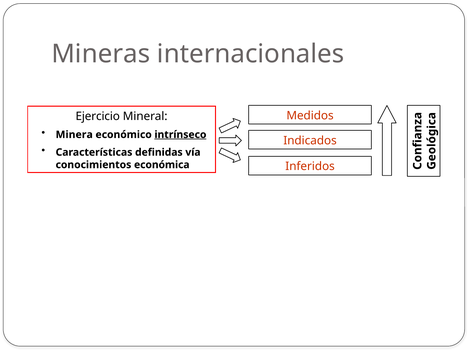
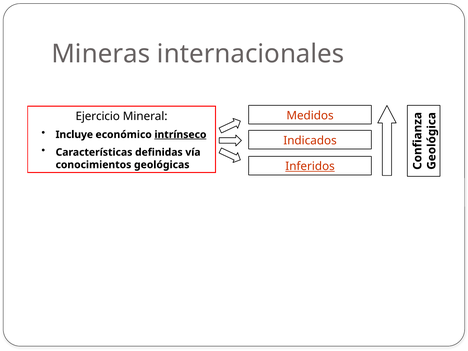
Minera: Minera -> Incluye
económica: económica -> geológicas
Inferidos underline: none -> present
